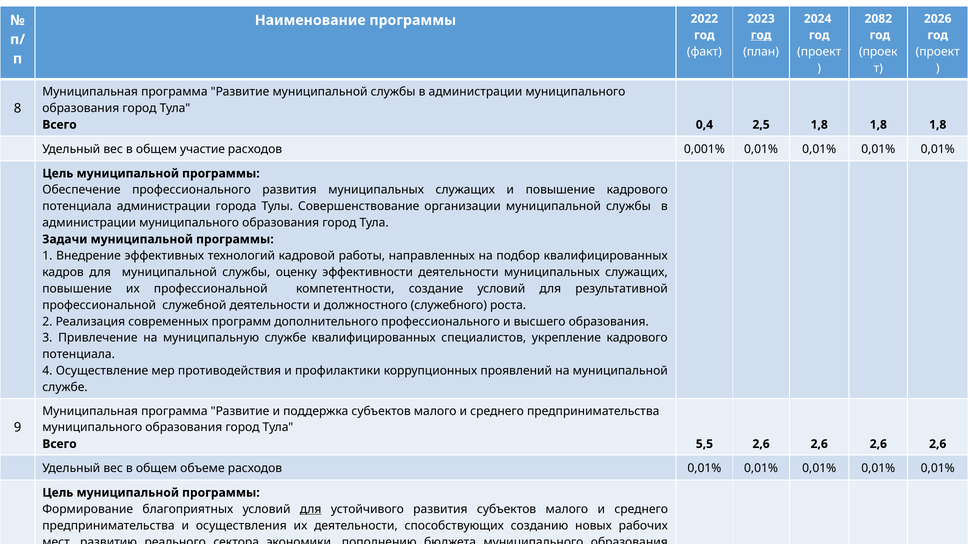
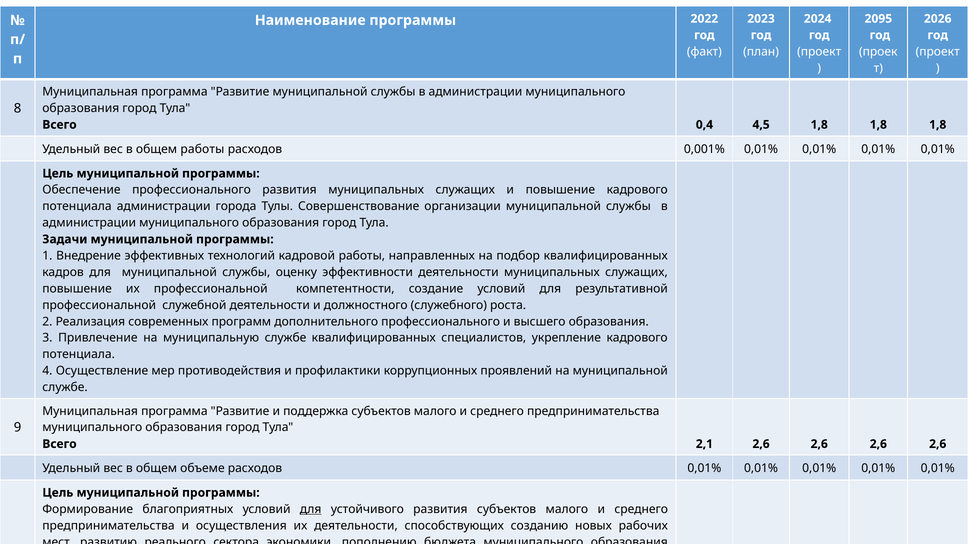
2082: 2082 -> 2095
год at (761, 35) underline: present -> none
2,5: 2,5 -> 4,5
общем участие: участие -> работы
5,5: 5,5 -> 2,1
